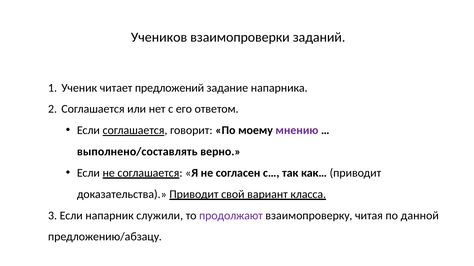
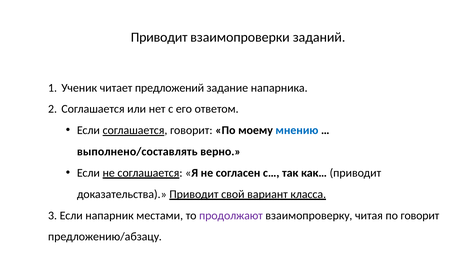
Учеников at (159, 37): Учеников -> Приводит
мнению colour: purple -> blue
служили: служили -> местами
по данной: данной -> говорит
